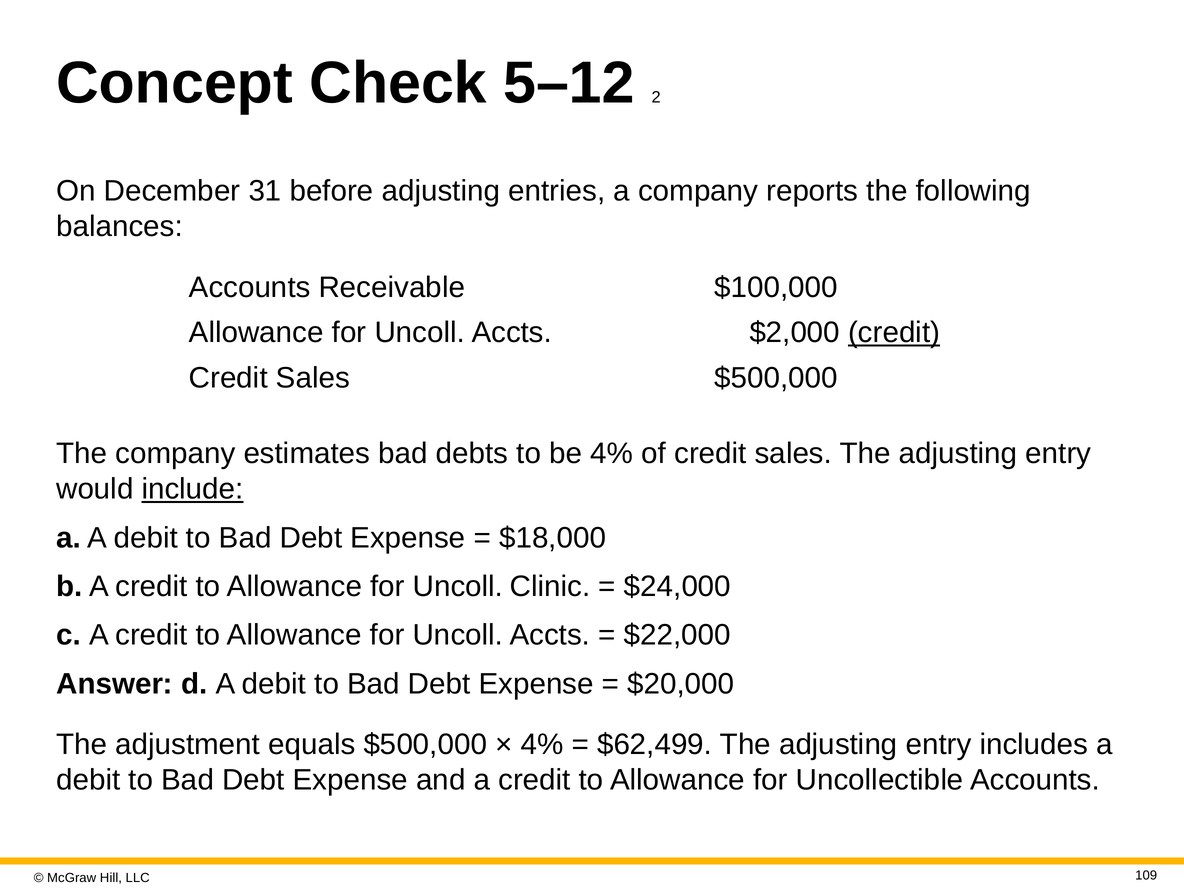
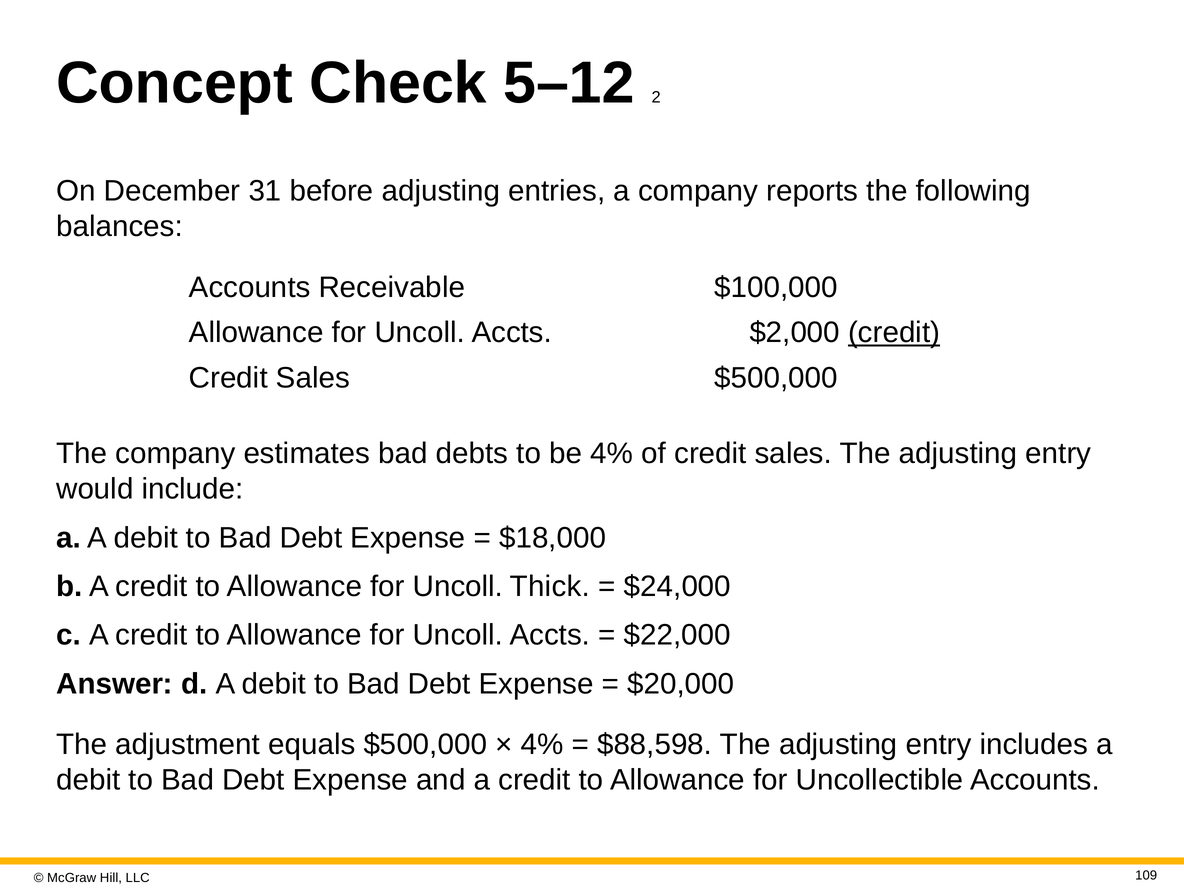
include underline: present -> none
Clinic: Clinic -> Thick
$62,499: $62,499 -> $88,598
